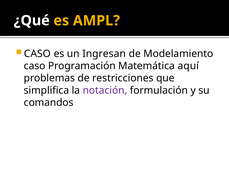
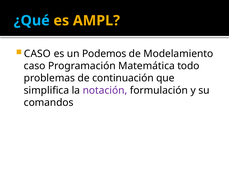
¿Qué colour: white -> light blue
Ingresan: Ingresan -> Podemos
aquí: aquí -> todo
restricciones: restricciones -> continuación
